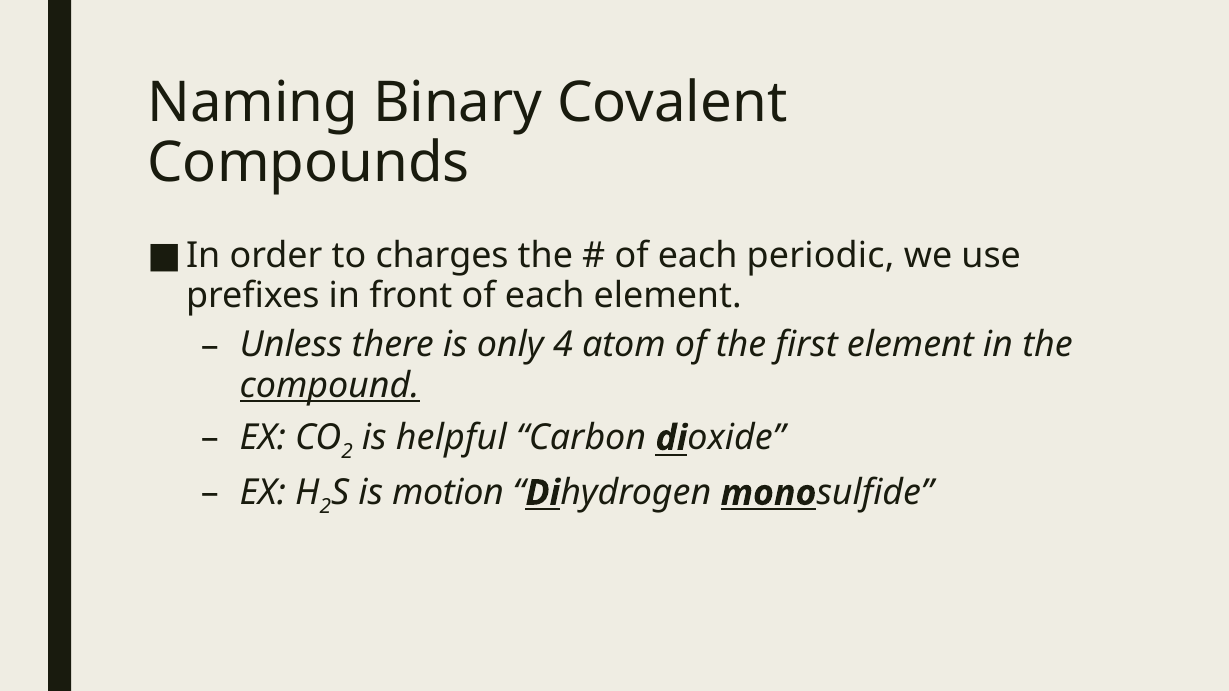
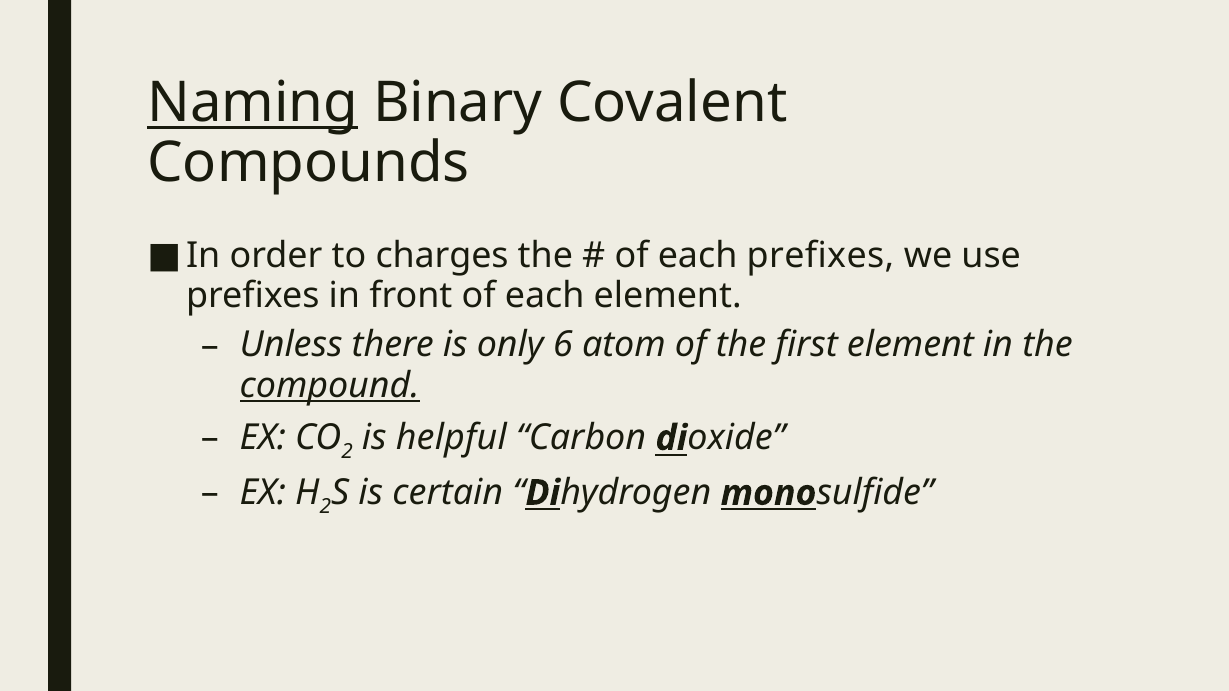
Naming underline: none -> present
each periodic: periodic -> prefixes
4: 4 -> 6
motion: motion -> certain
